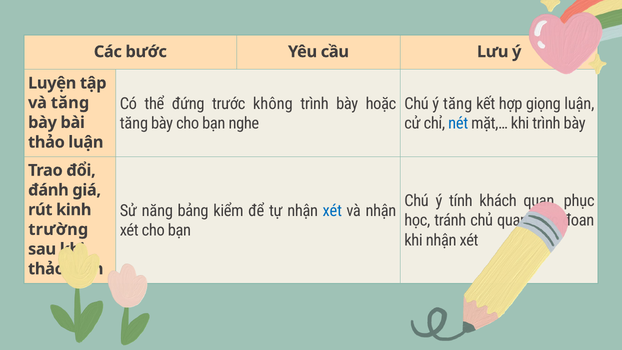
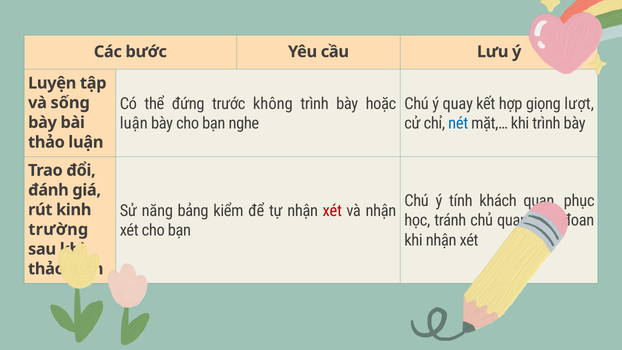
ý tăng: tăng -> quay
giọng luận: luận -> lượt
và tăng: tăng -> sống
tăng at (134, 123): tăng -> luận
xét at (332, 211) colour: blue -> red
